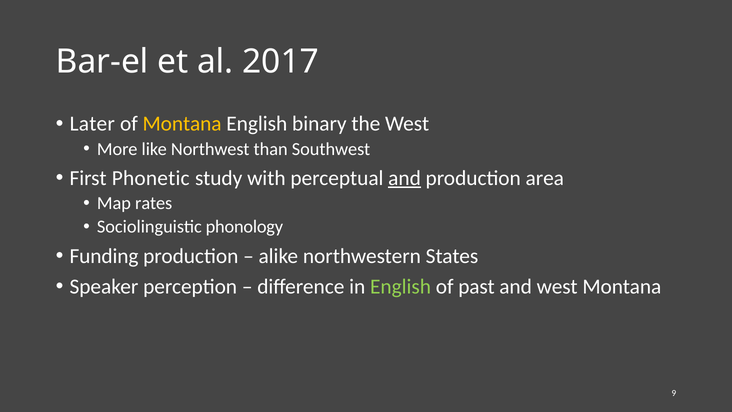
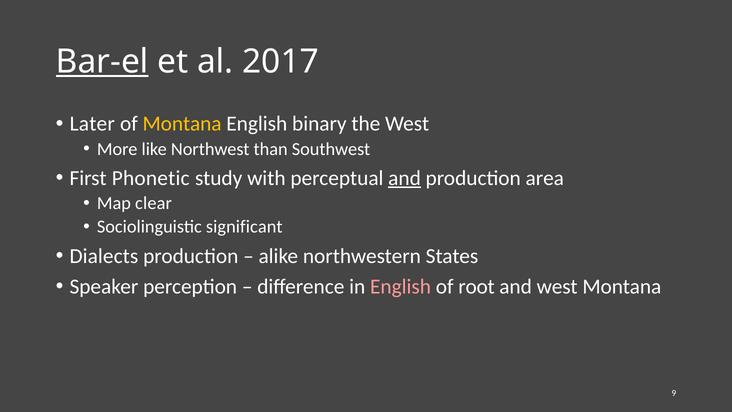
Bar-el underline: none -> present
rates: rates -> clear
phonology: phonology -> significant
Funding: Funding -> Dialects
English at (401, 287) colour: light green -> pink
past: past -> root
